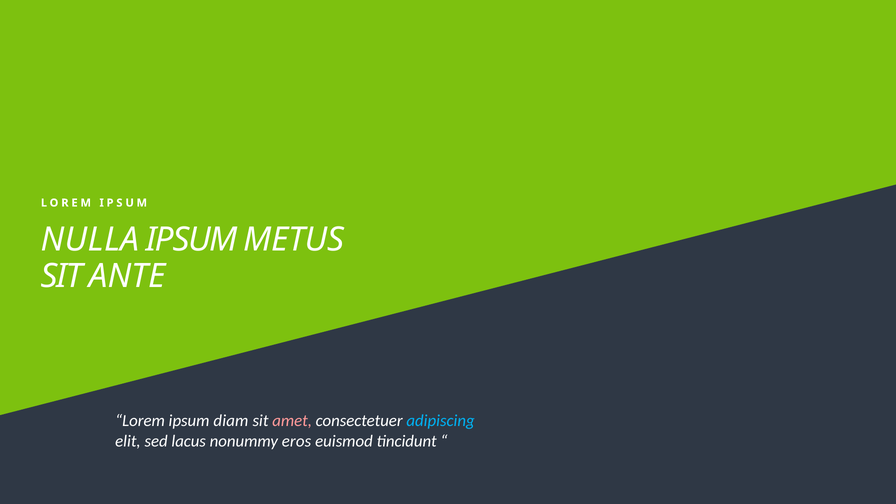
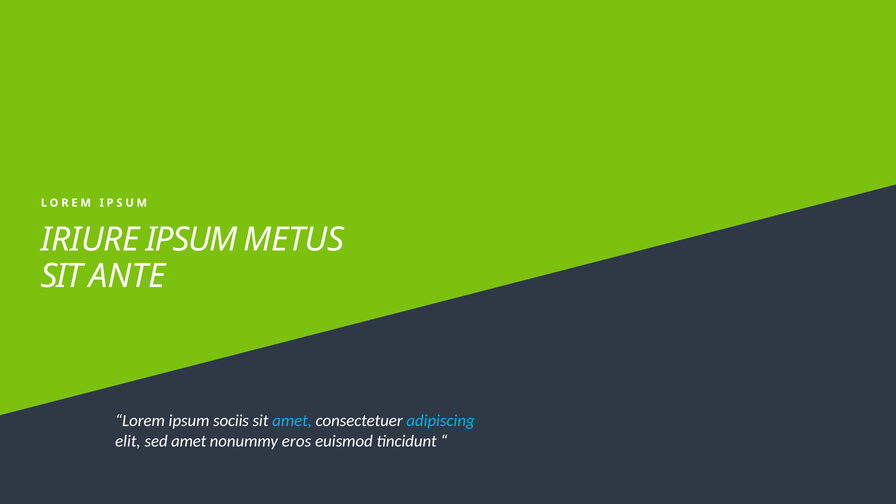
NULLA: NULLA -> IRIURE
diam: diam -> sociis
amet at (292, 421) colour: pink -> light blue
sed lacus: lacus -> amet
